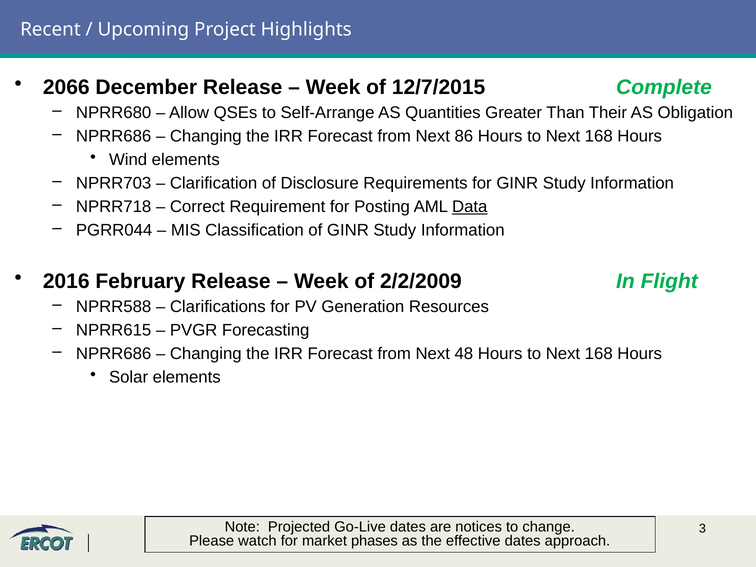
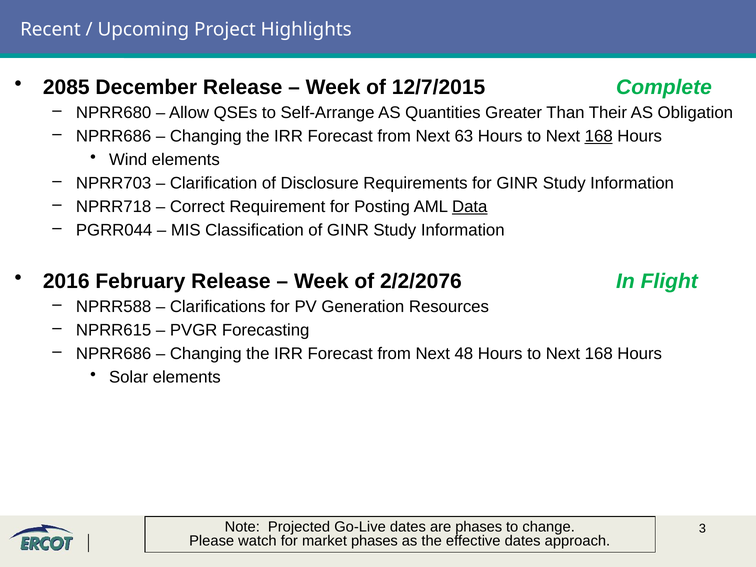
2066: 2066 -> 2085
86: 86 -> 63
168 at (599, 136) underline: none -> present
2/2/2009: 2/2/2009 -> 2/2/2076
are notices: notices -> phases
